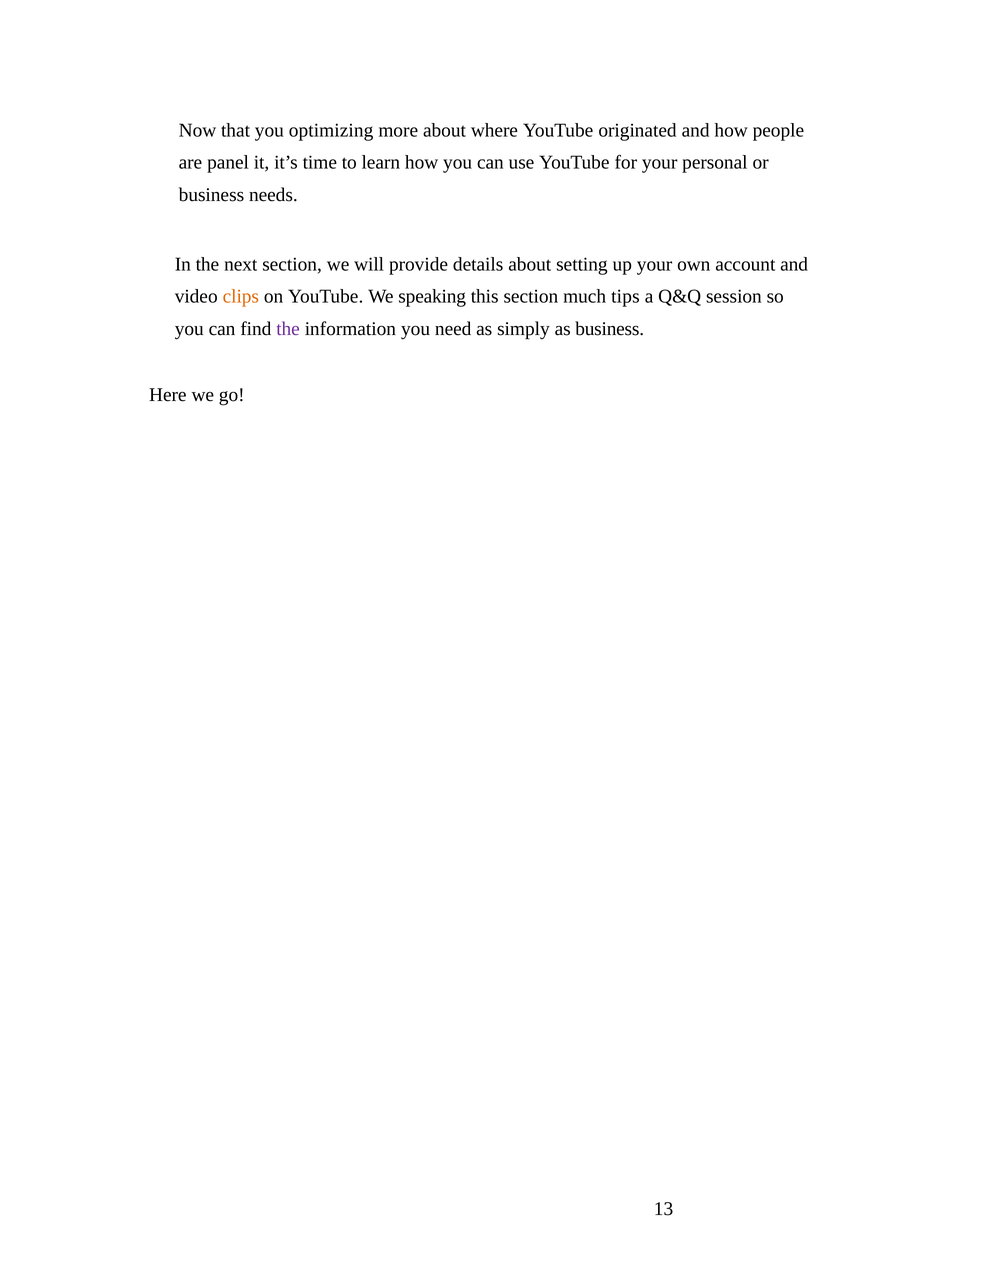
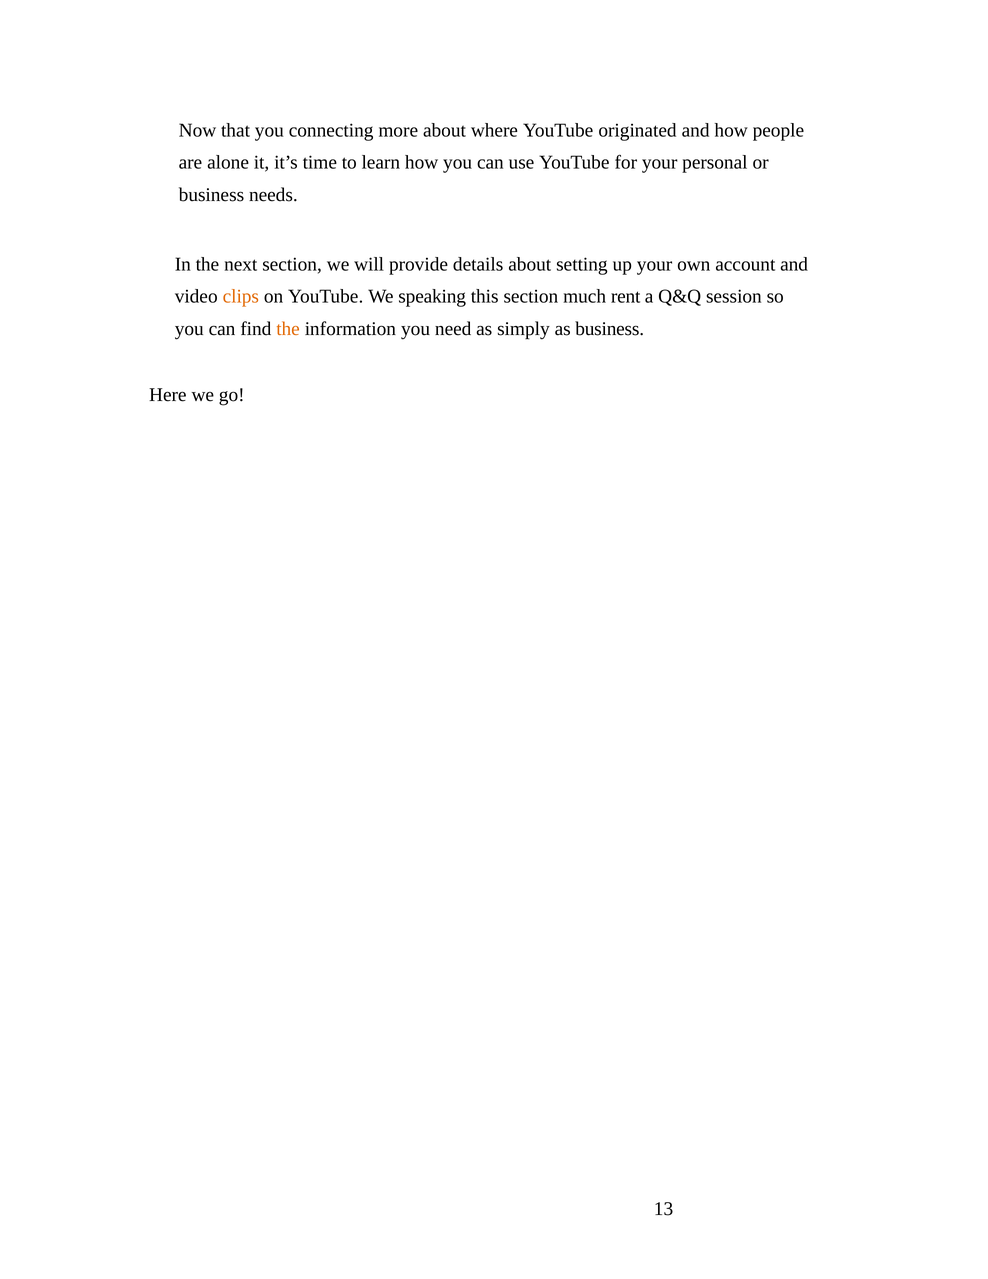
optimizing: optimizing -> connecting
panel: panel -> alone
tips: tips -> rent
the at (288, 329) colour: purple -> orange
